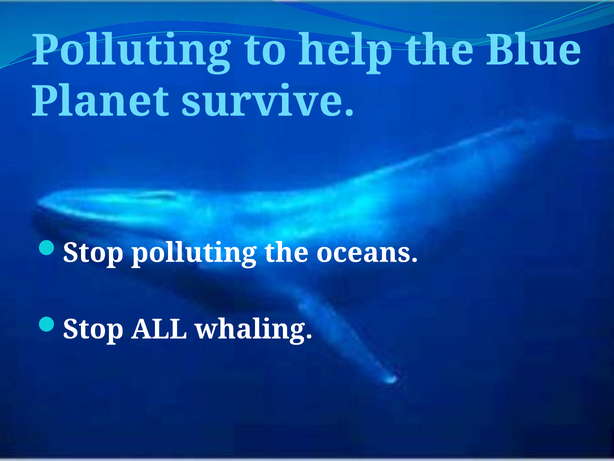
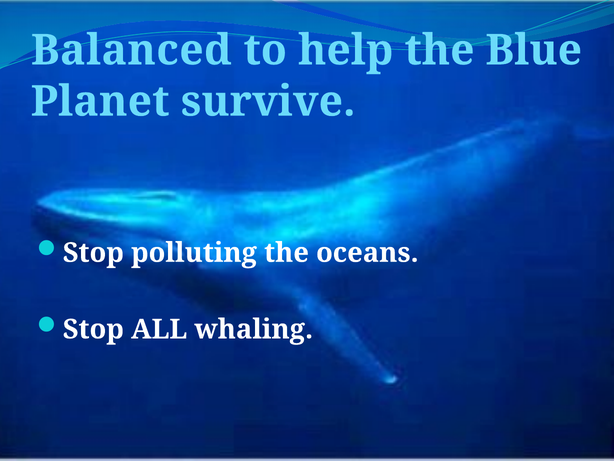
Polluting at (131, 50): Polluting -> Balanced
